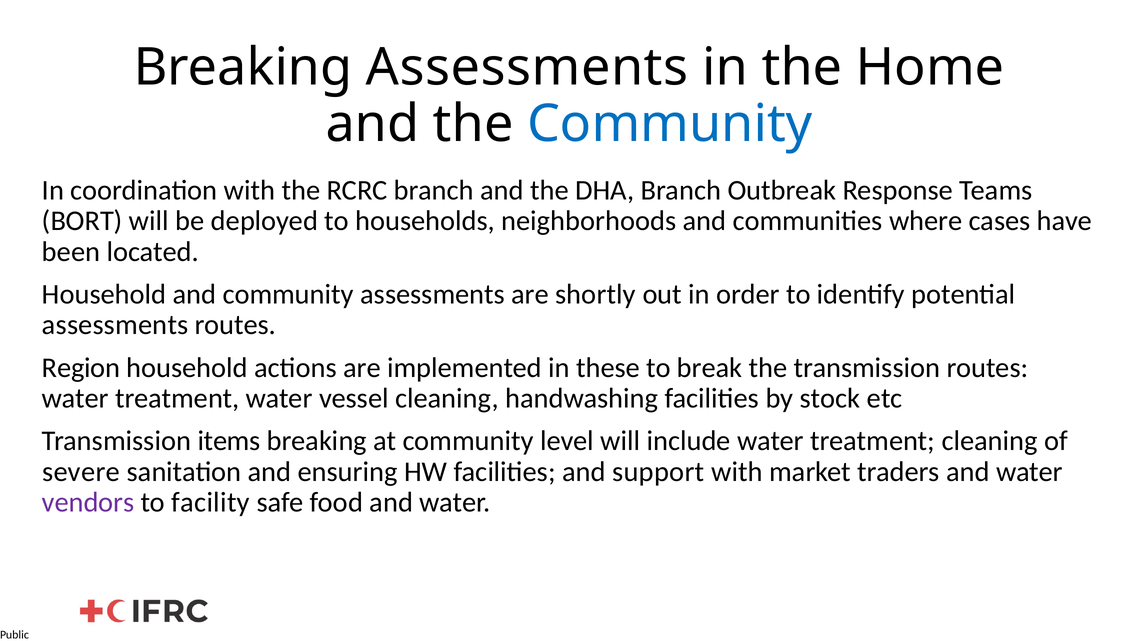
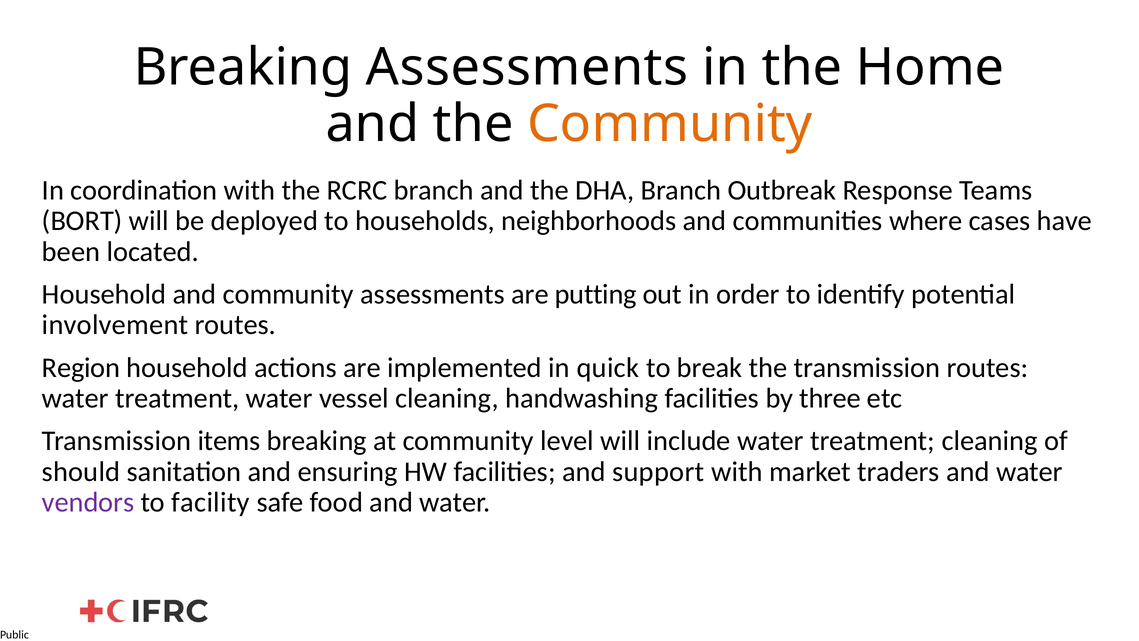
Community at (670, 124) colour: blue -> orange
shortly: shortly -> putting
assessments at (115, 325): assessments -> involvement
these: these -> quick
stock: stock -> three
severe: severe -> should
